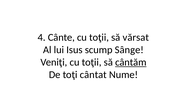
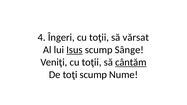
Cânte: Cânte -> Îngeri
Isus underline: none -> present
toţi cântat: cântat -> scump
